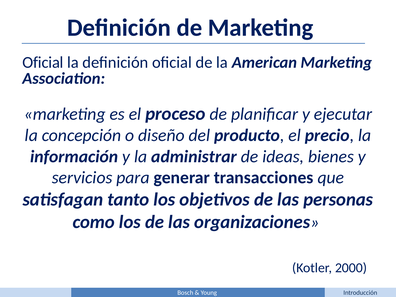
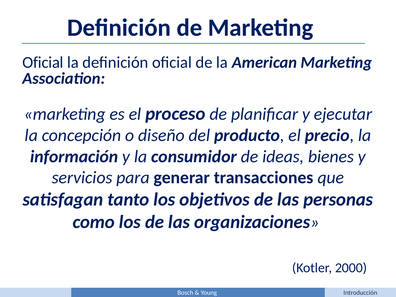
administrar: administrar -> consumidor
